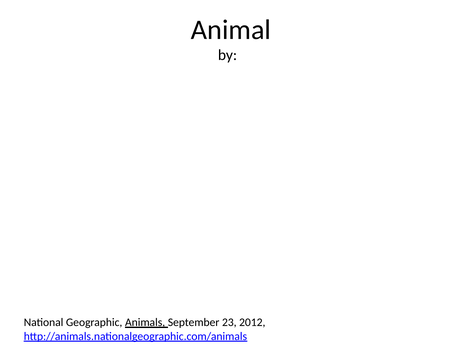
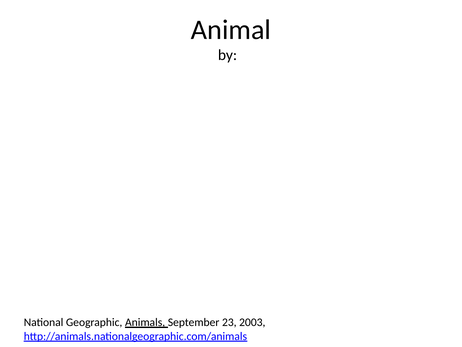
2012: 2012 -> 2003
